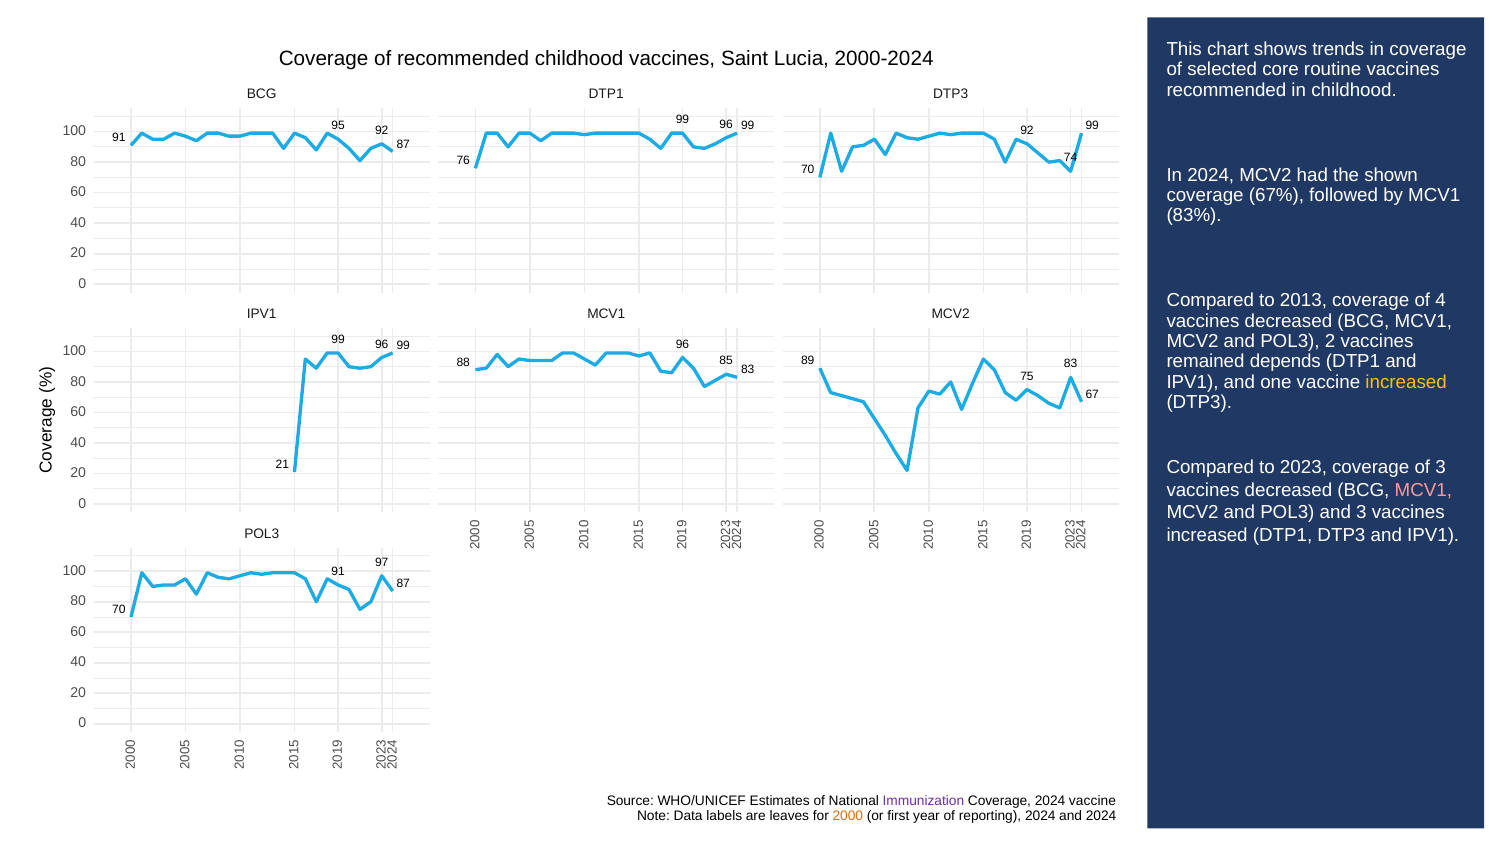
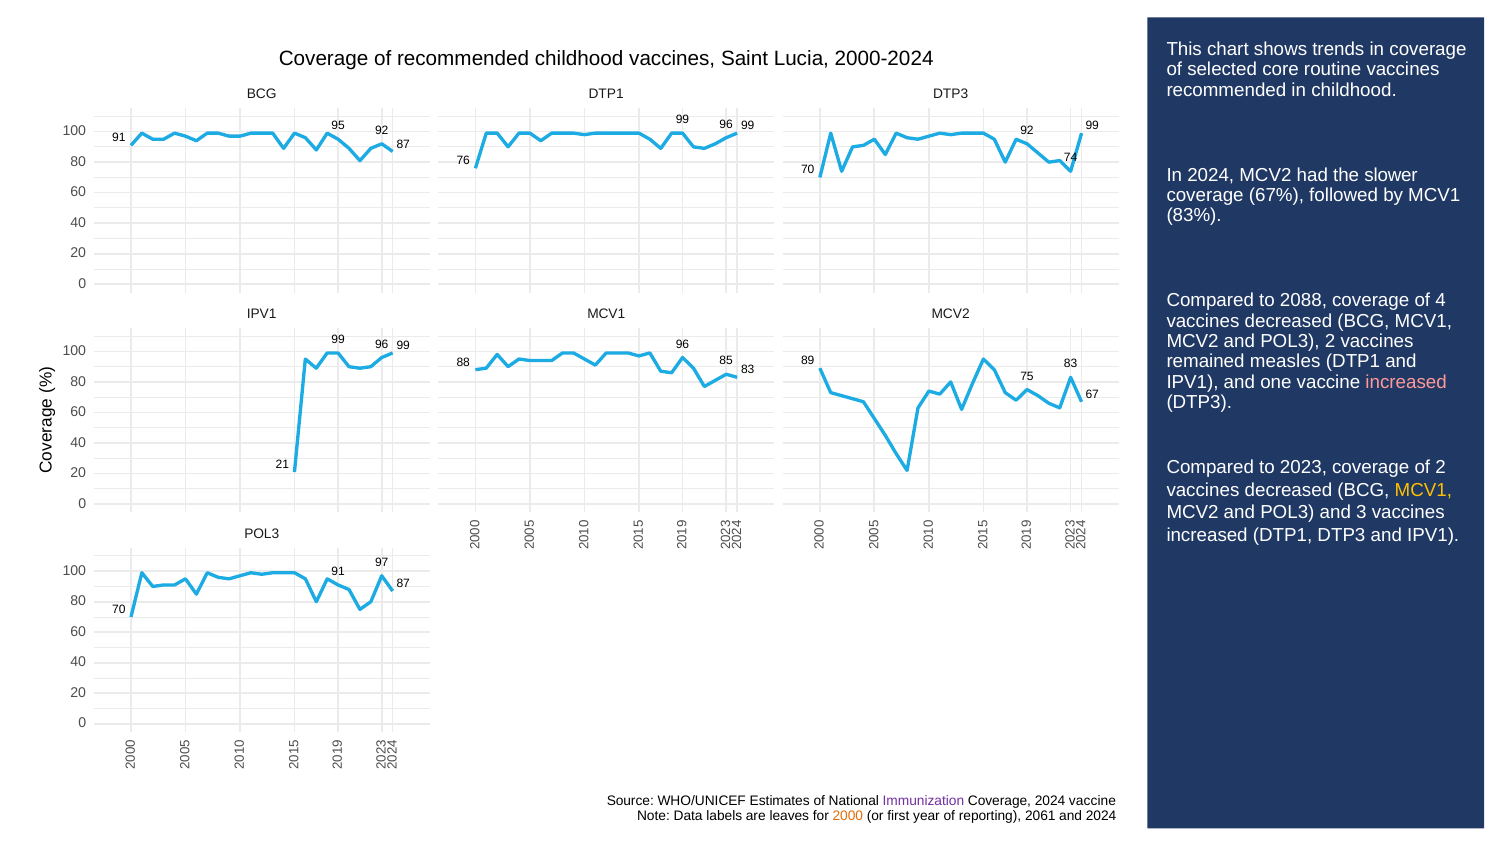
shown: shown -> slower
2013: 2013 -> 2088
depends: depends -> measles
increased at (1406, 382) colour: yellow -> pink
of 3: 3 -> 2
MCV1 at (1423, 490) colour: pink -> yellow
reporting 2024: 2024 -> 2061
